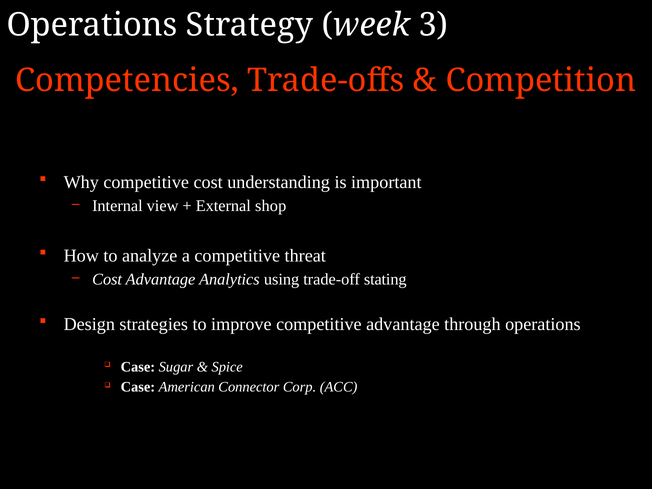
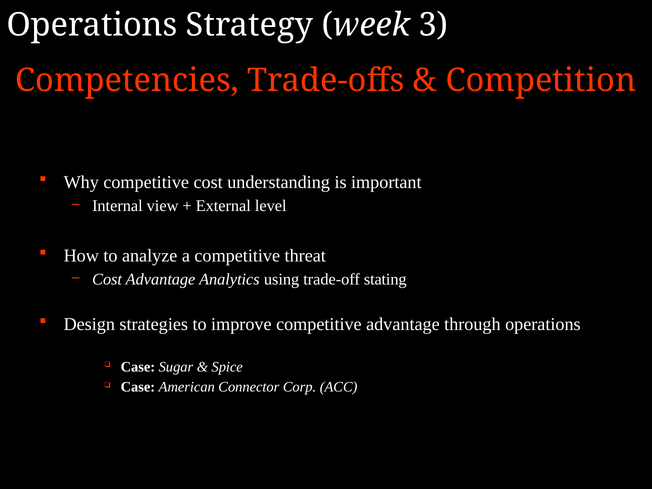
shop: shop -> level
